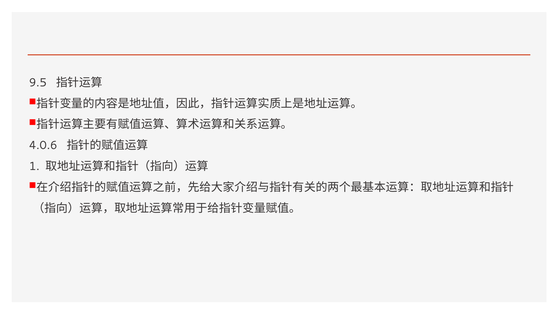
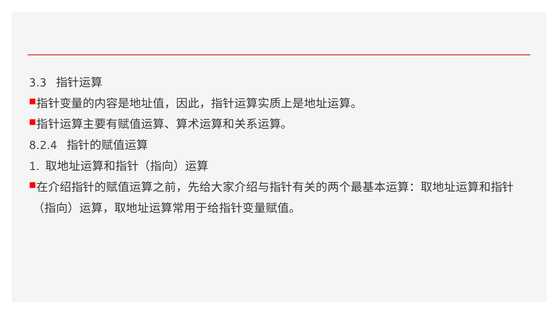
9.5: 9.5 -> 3.3
4.0.6: 4.0.6 -> 8.2.4
